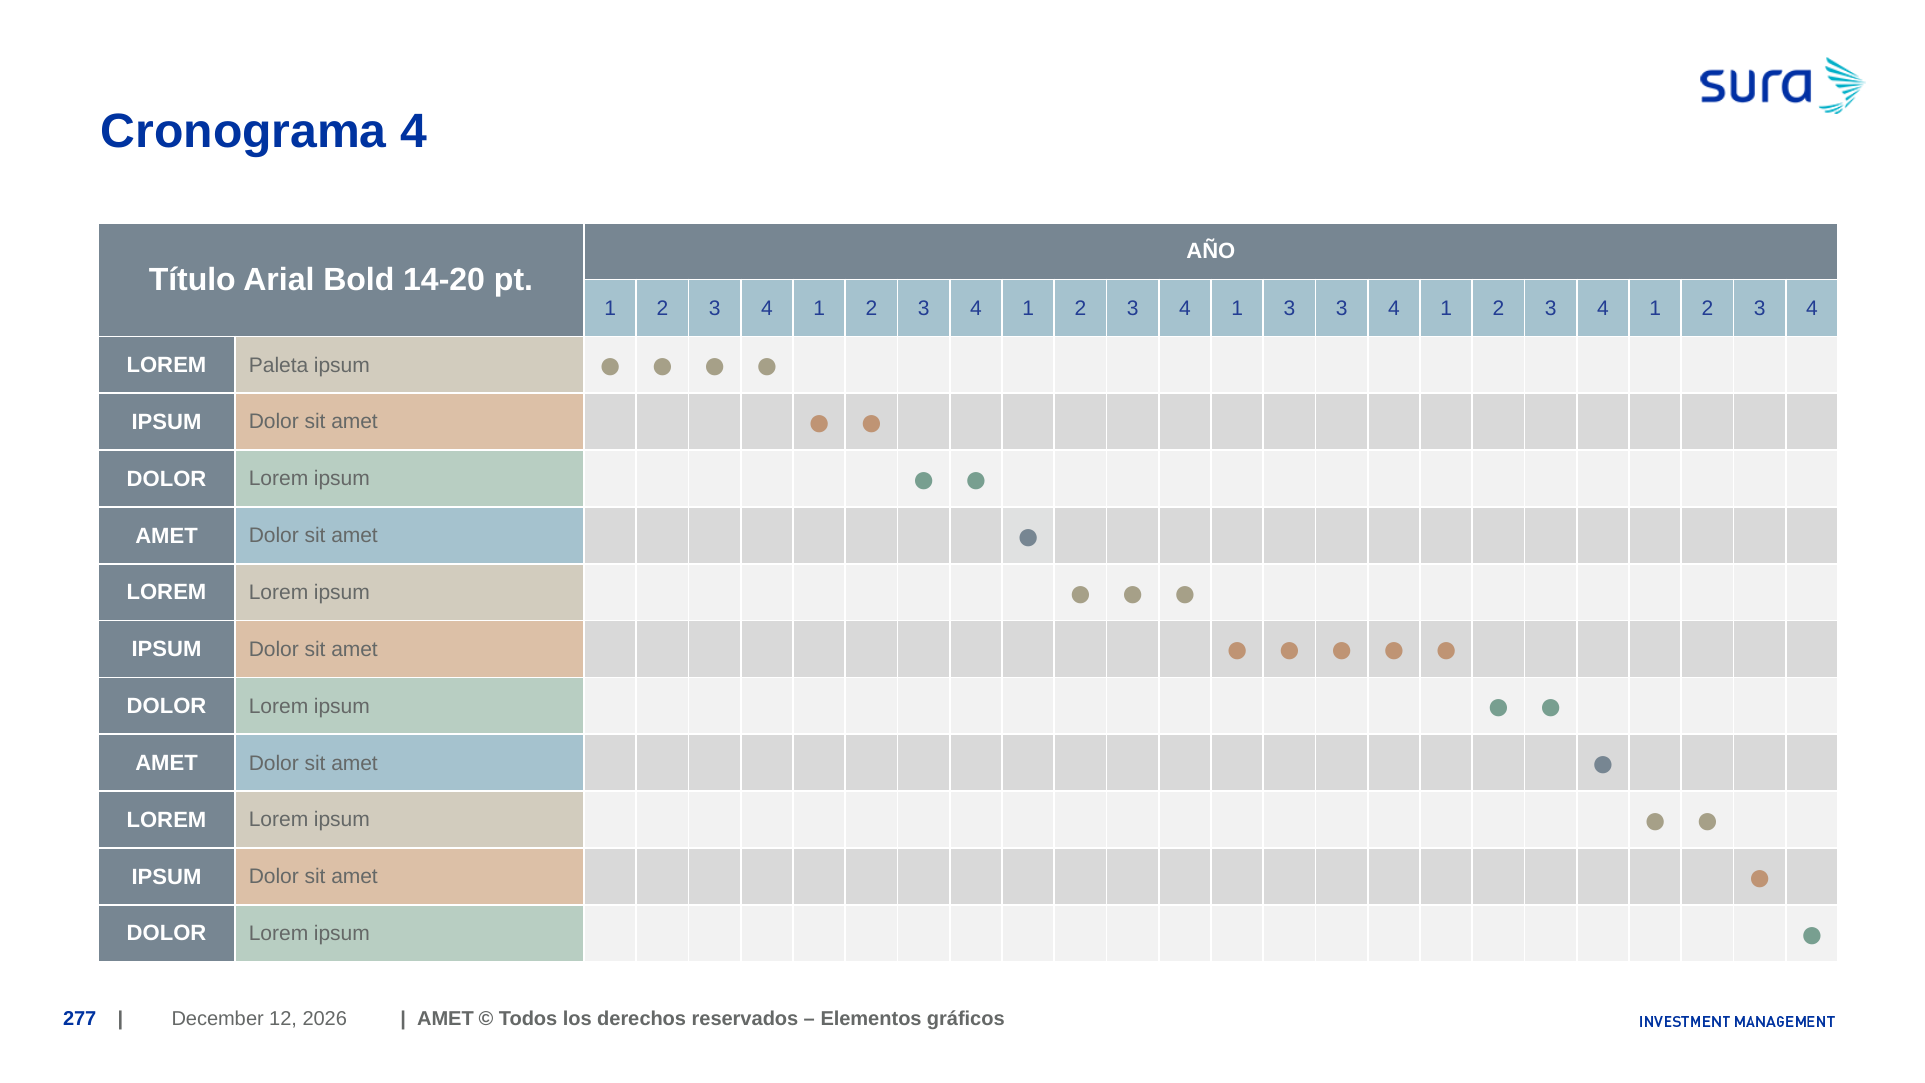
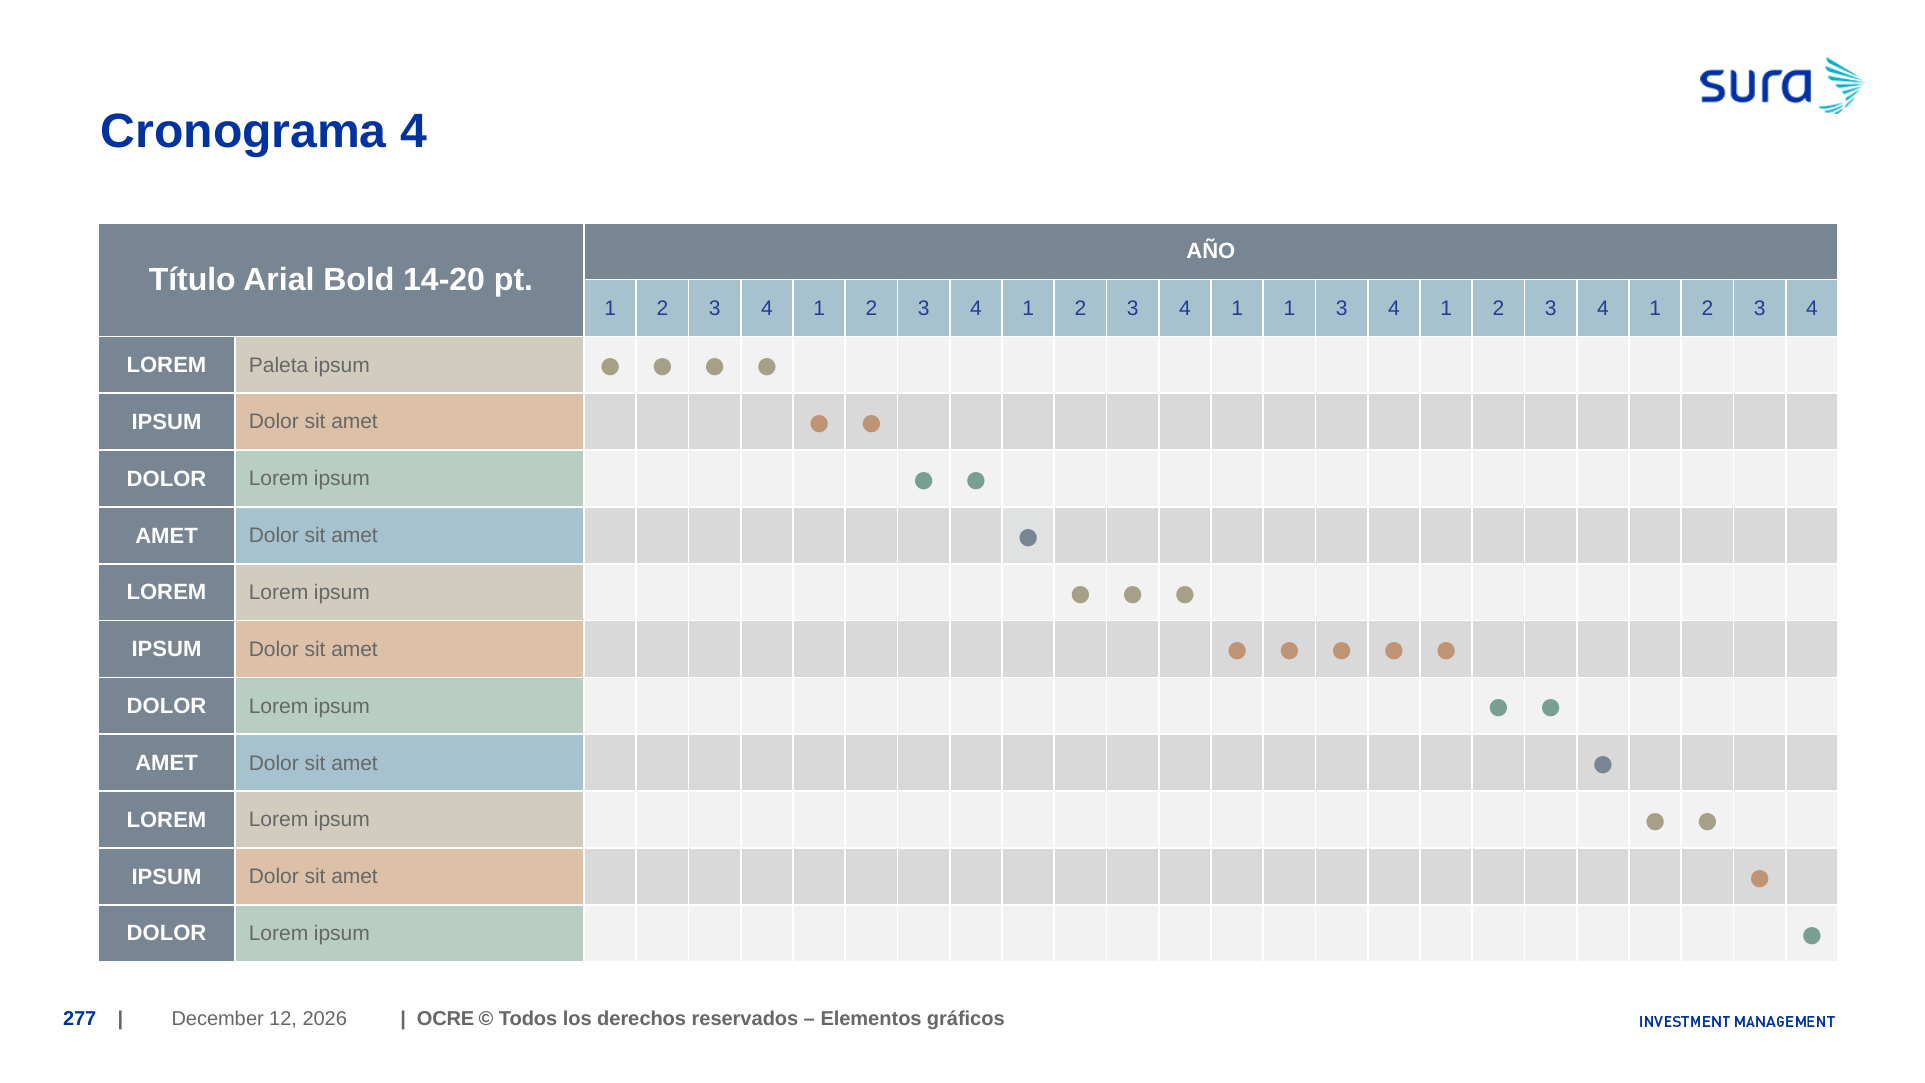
1 3: 3 -> 1
AMET at (445, 1019): AMET -> OCRE
